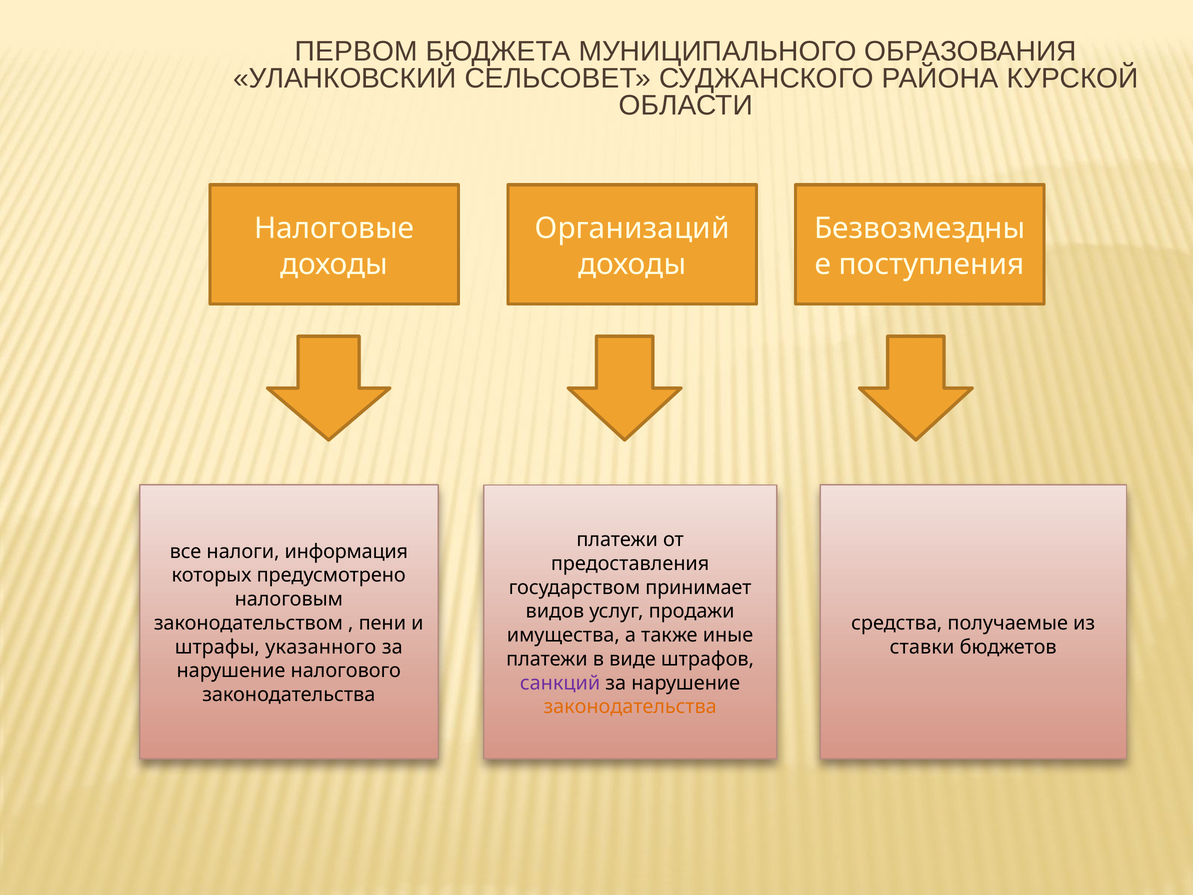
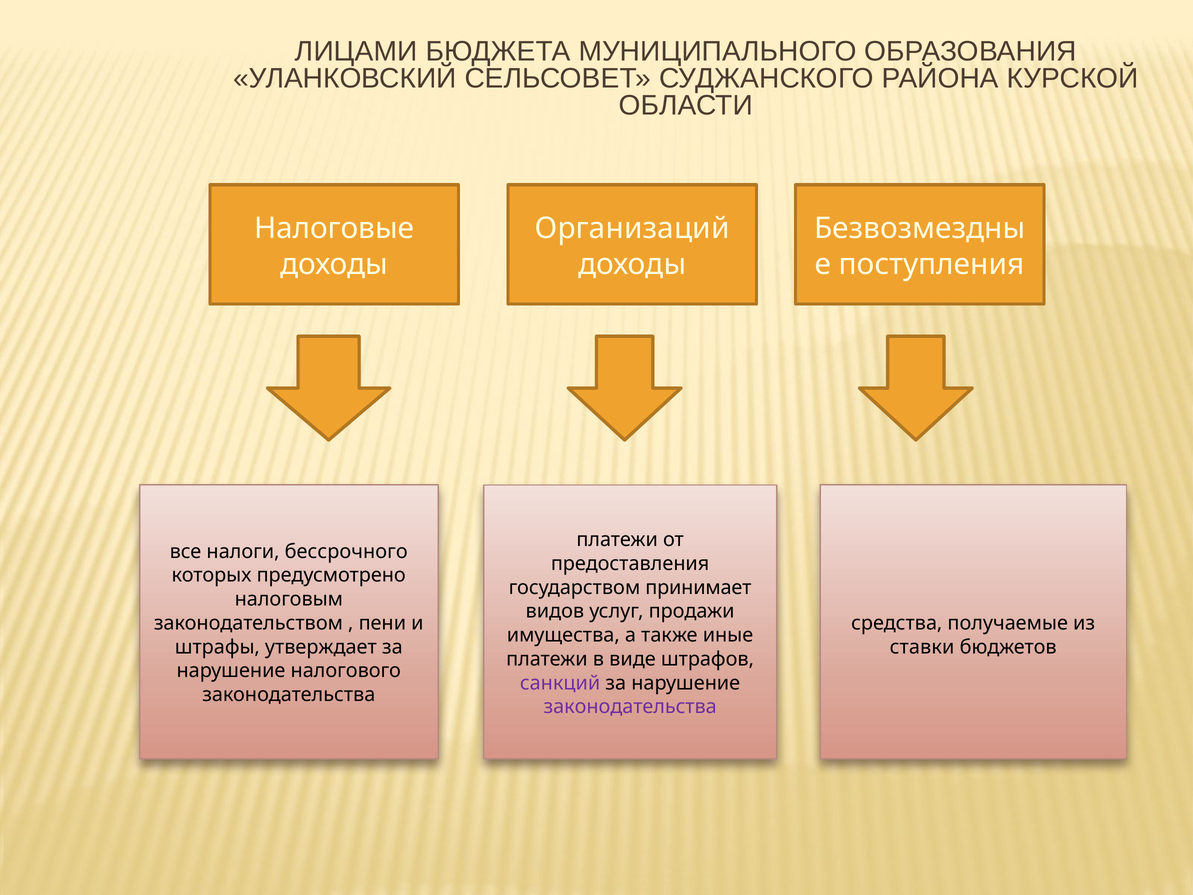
ПЕРВОМ: ПЕРВОМ -> ЛИЦАМИ
информация: информация -> бессрочного
указанного: указанного -> утверждает
законодательства at (630, 707) colour: orange -> purple
